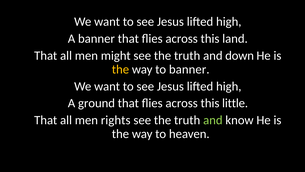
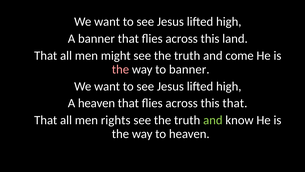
down: down -> come
the at (120, 69) colour: yellow -> pink
A ground: ground -> heaven
this little: little -> that
